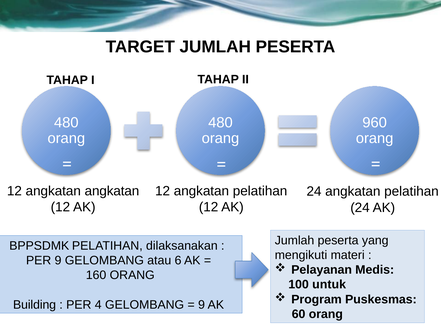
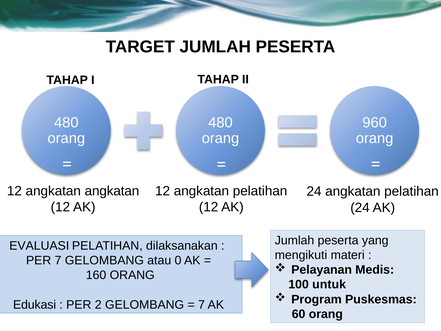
BPPSDMK: BPPSDMK -> EVALUASI
PER 9: 9 -> 7
6: 6 -> 0
Building: Building -> Edukasi
4: 4 -> 2
9 at (201, 304): 9 -> 7
